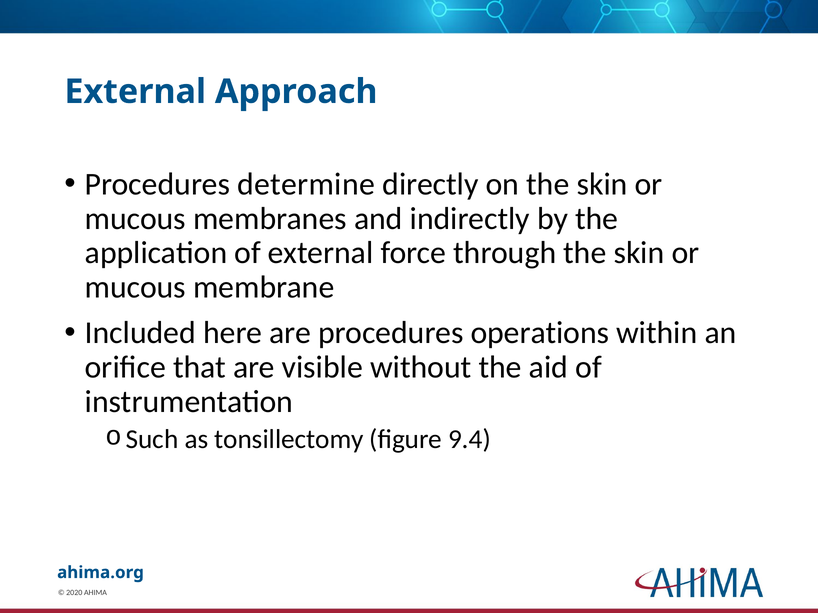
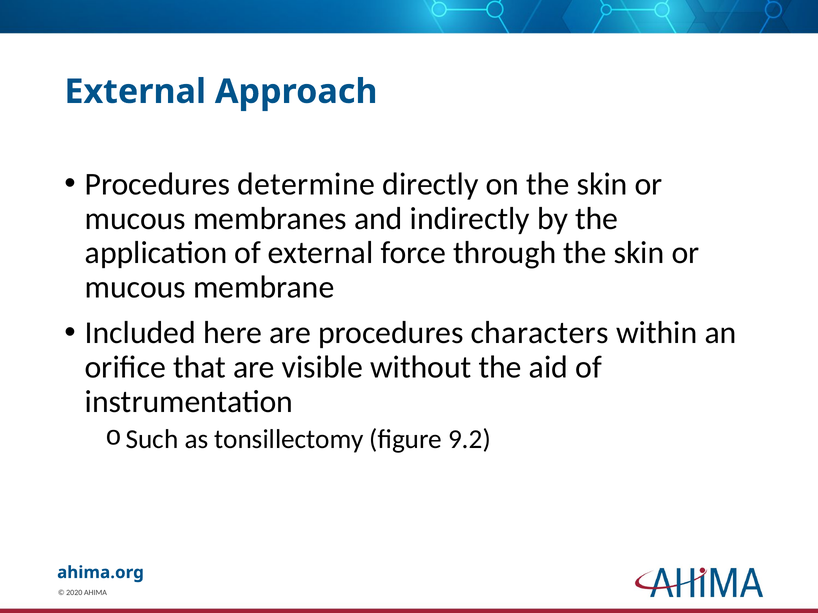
operations: operations -> characters
9.4: 9.4 -> 9.2
